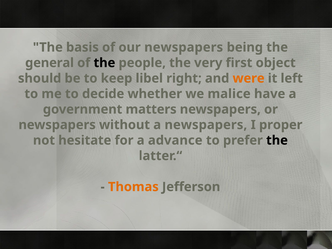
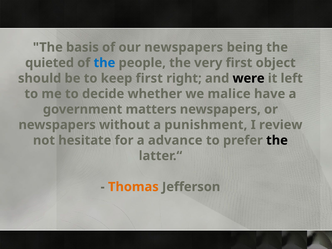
general: general -> quieted
the at (104, 63) colour: black -> blue
keep libel: libel -> first
were colour: orange -> black
a newspapers: newspapers -> punishment
proper: proper -> review
